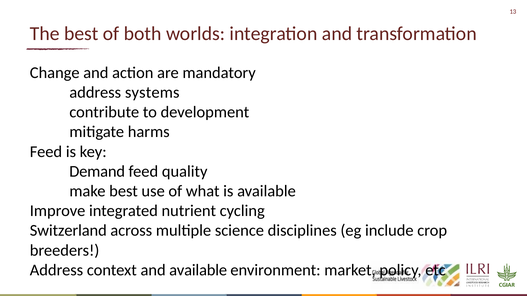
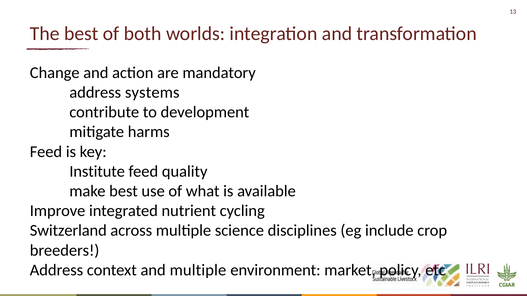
Demand: Demand -> Institute
and available: available -> multiple
